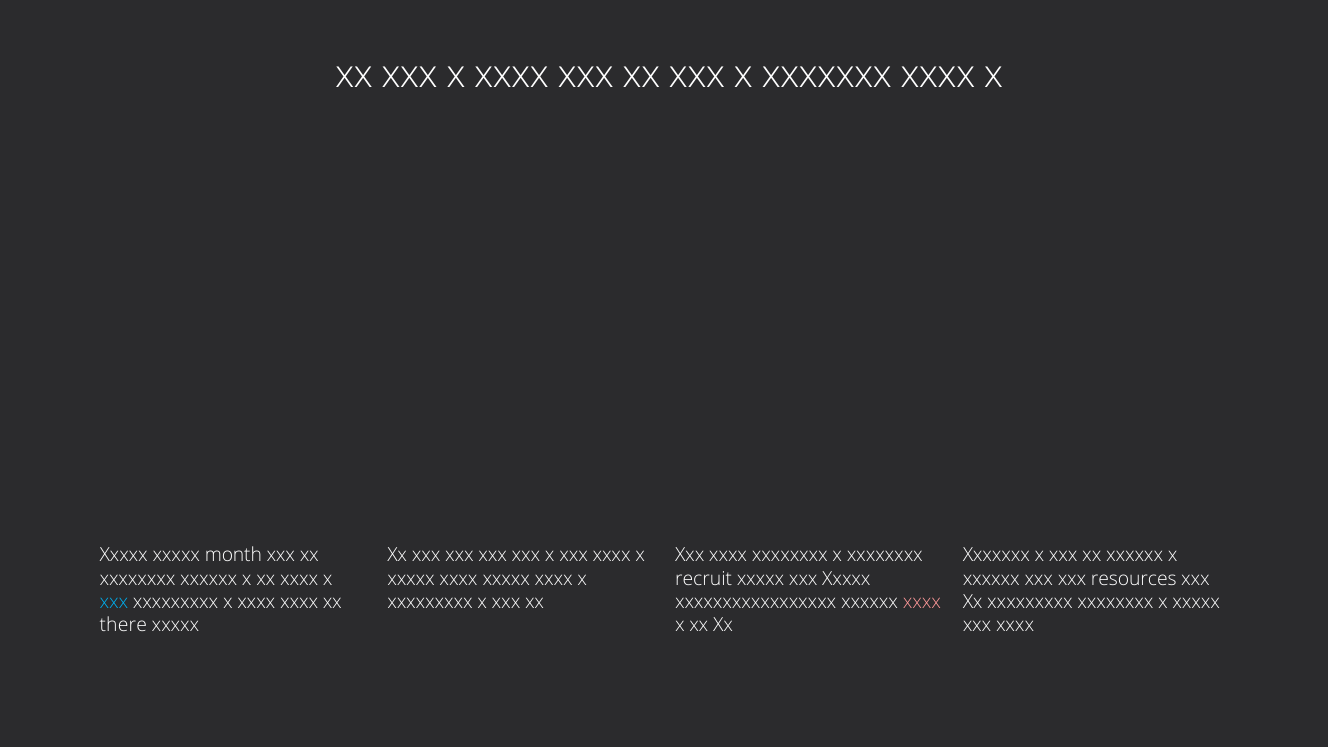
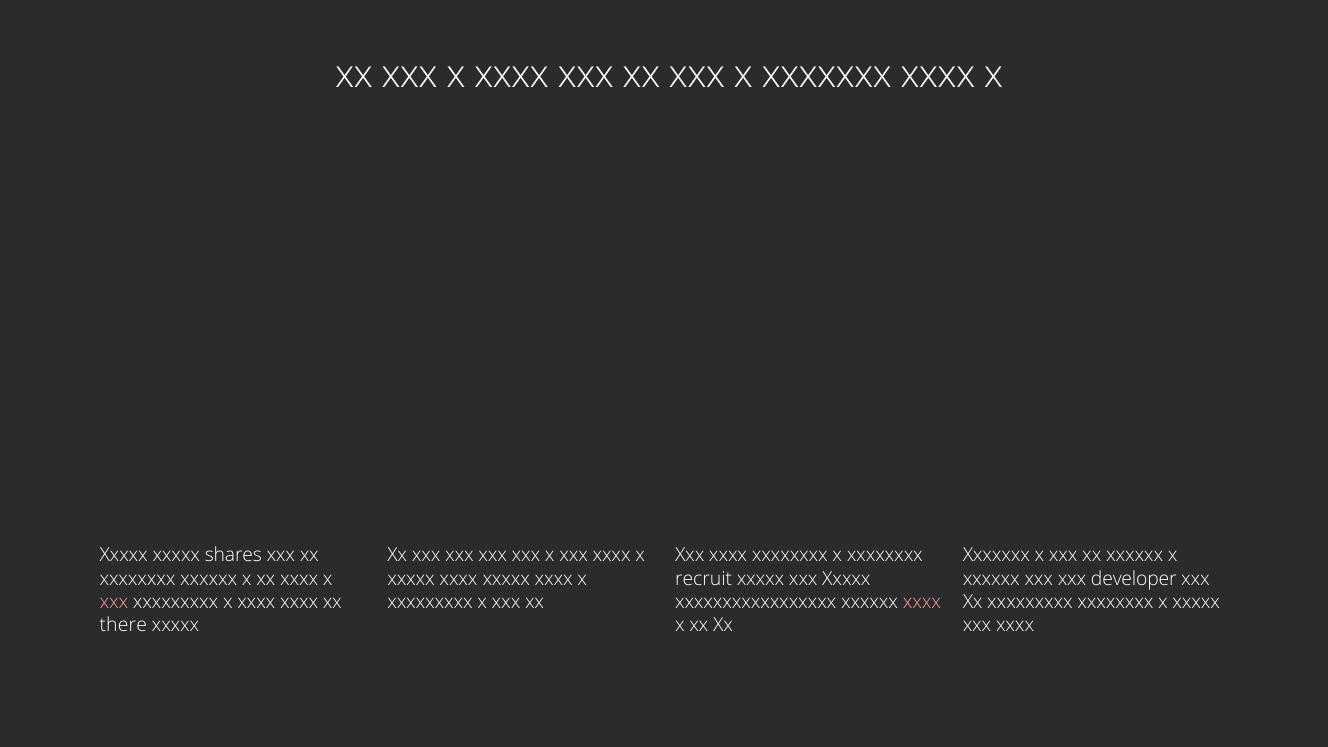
month: month -> shares
resources: resources -> developer
xxx at (114, 602) colour: light blue -> pink
